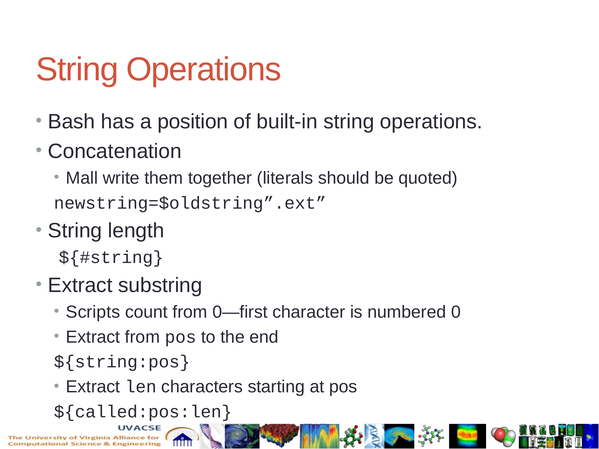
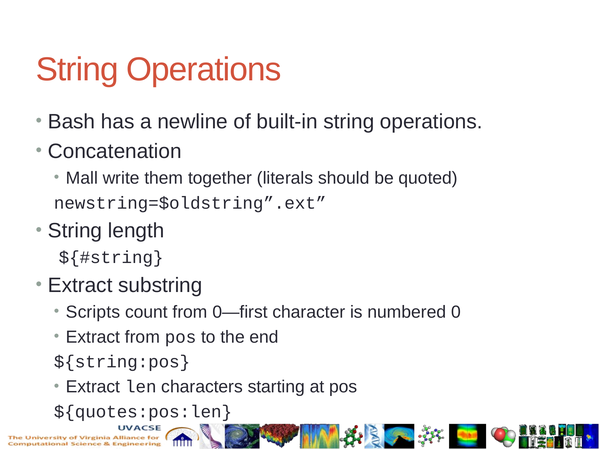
position: position -> newline
${called:pos:len: ${called:pos:len -> ${quotes:pos:len
